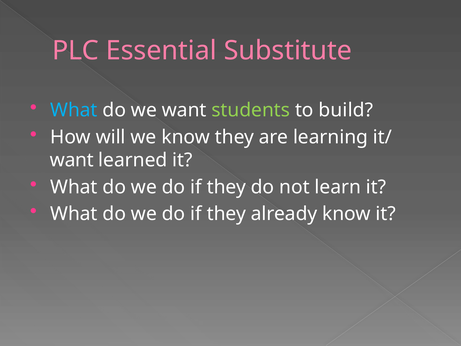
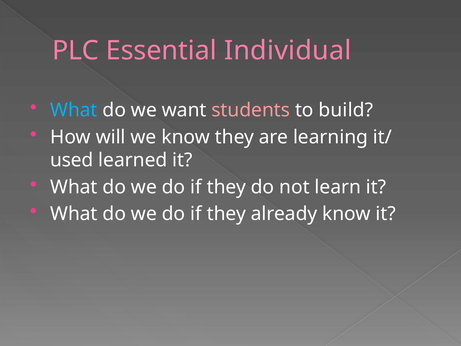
Substitute: Substitute -> Individual
students colour: light green -> pink
want at (72, 160): want -> used
